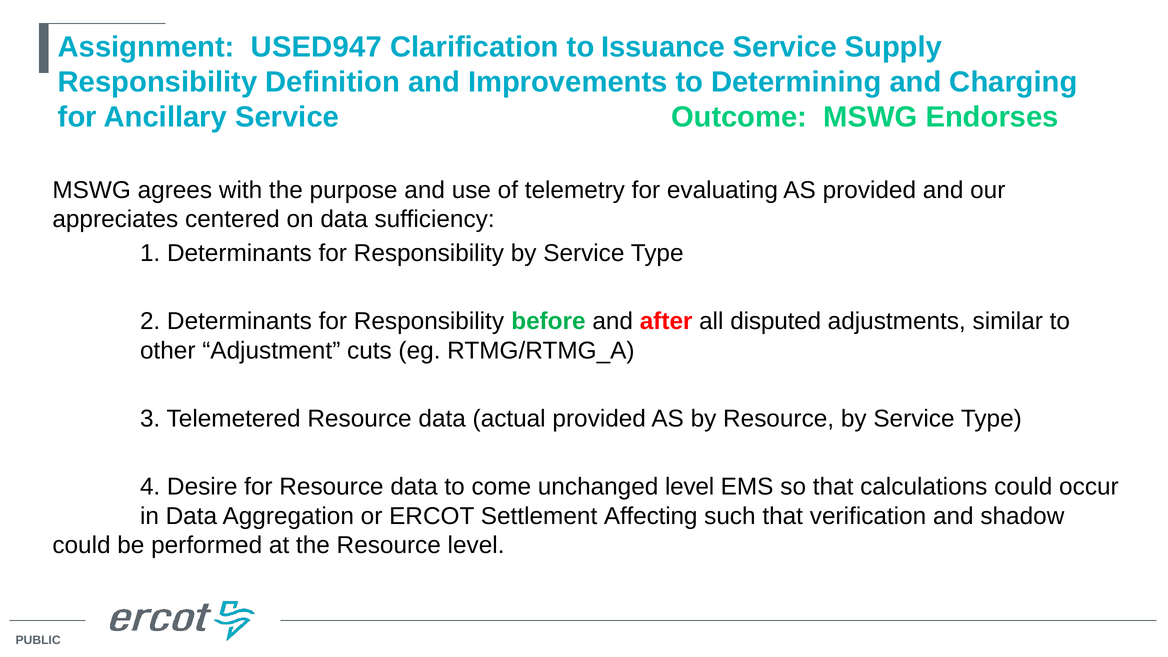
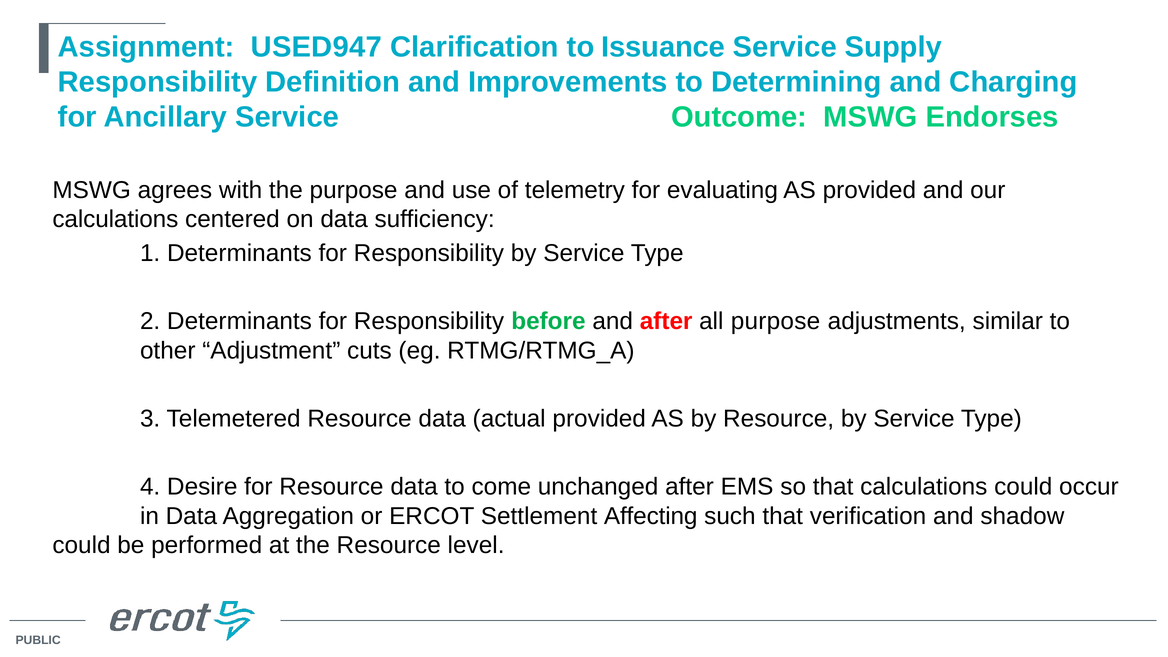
appreciates at (115, 219): appreciates -> calculations
all disputed: disputed -> purpose
unchanged level: level -> after
